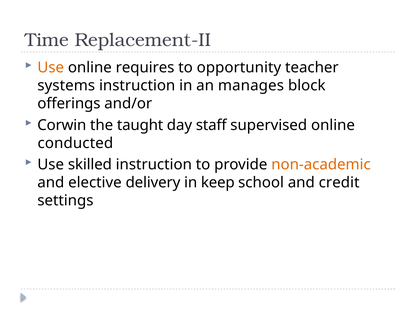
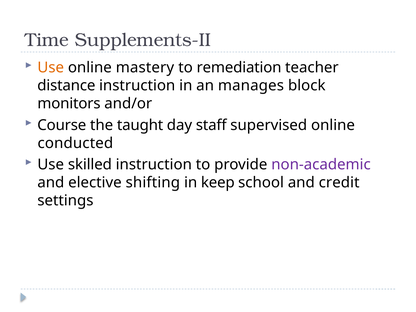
Replacement-II: Replacement-II -> Supplements-II
requires: requires -> mastery
opportunity: opportunity -> remediation
systems: systems -> distance
offerings: offerings -> monitors
Corwin: Corwin -> Course
non-academic colour: orange -> purple
delivery: delivery -> shifting
